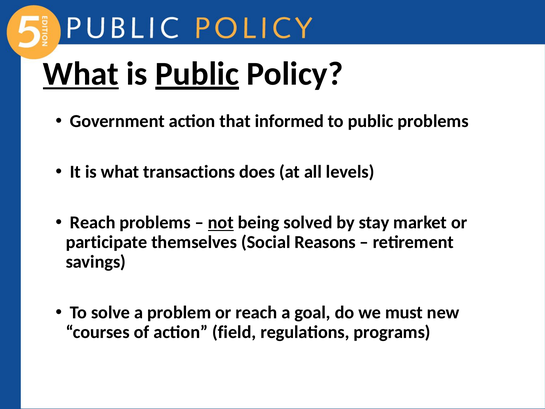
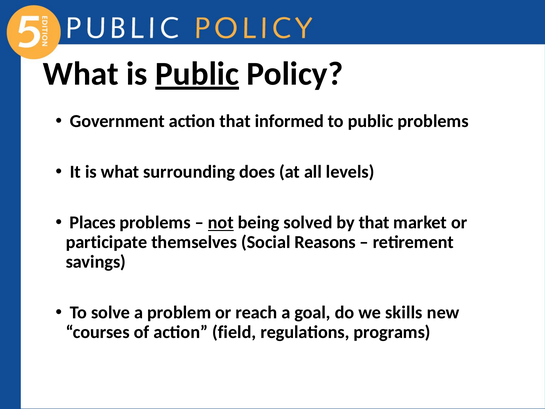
What at (81, 74) underline: present -> none
transactions: transactions -> surrounding
Reach at (93, 222): Reach -> Places
by stay: stay -> that
must: must -> skills
